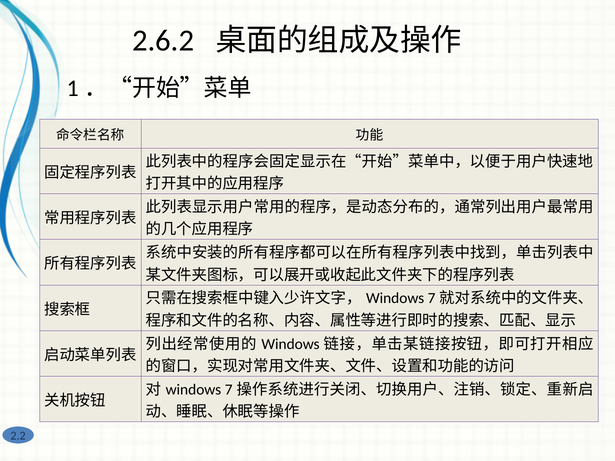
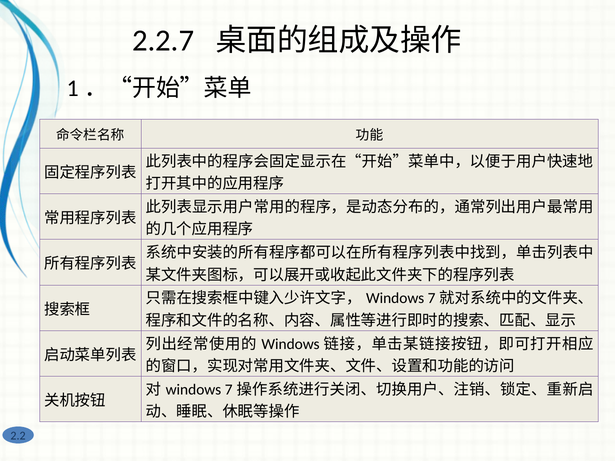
2.6.2: 2.6.2 -> 2.2.7
